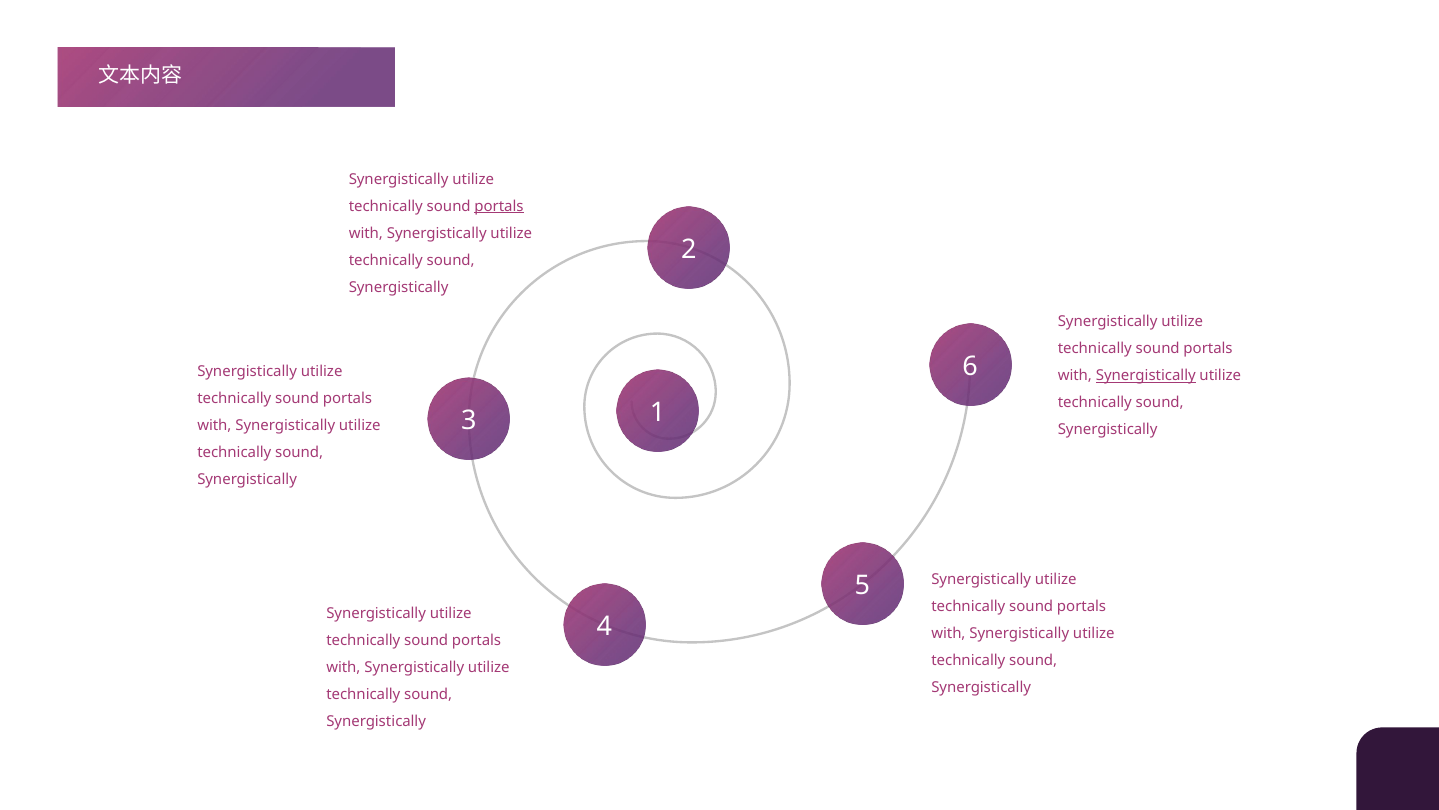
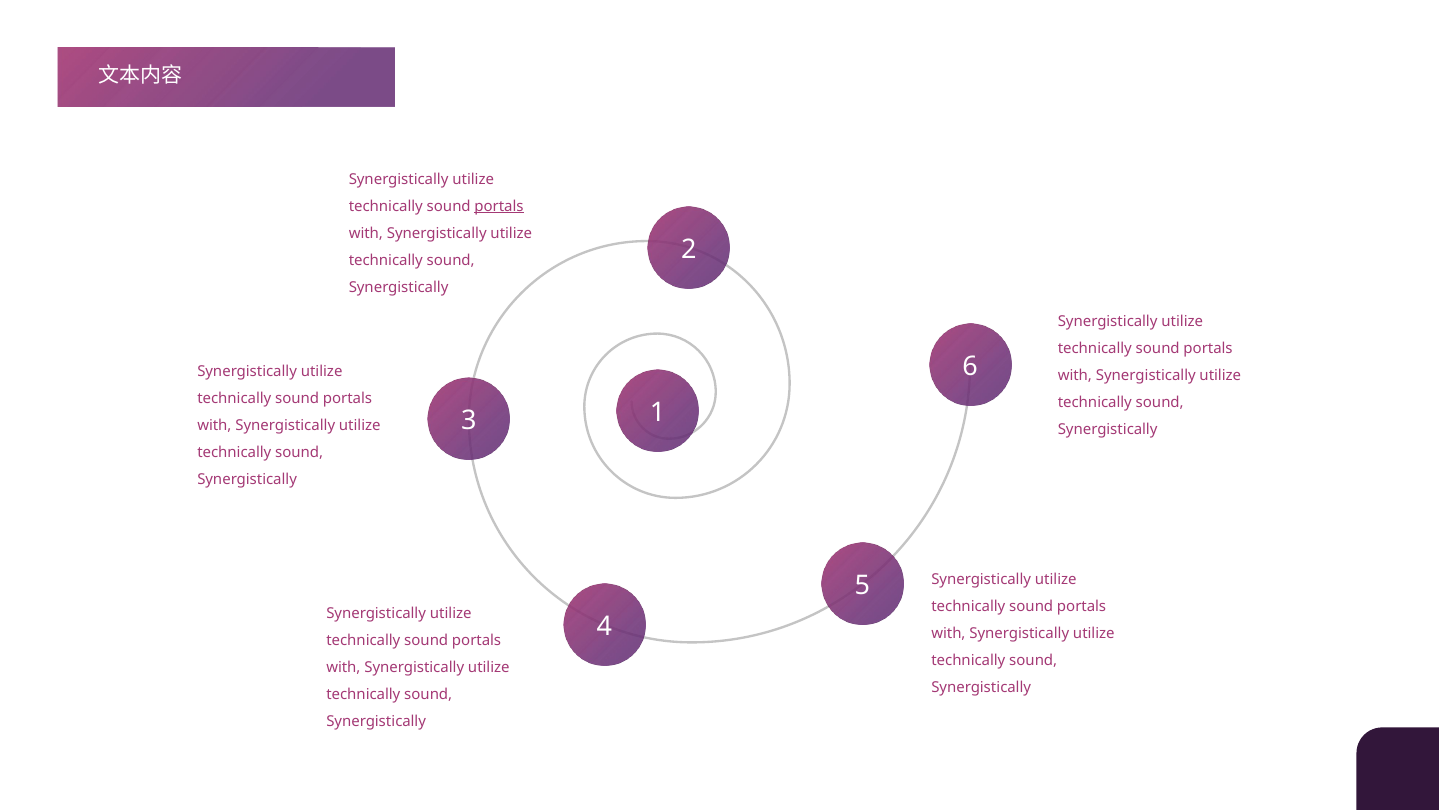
Synergistically at (1146, 376) underline: present -> none
